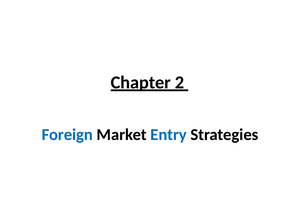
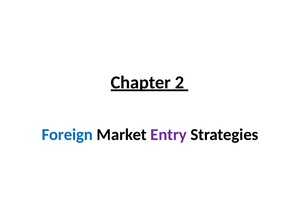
Entry colour: blue -> purple
